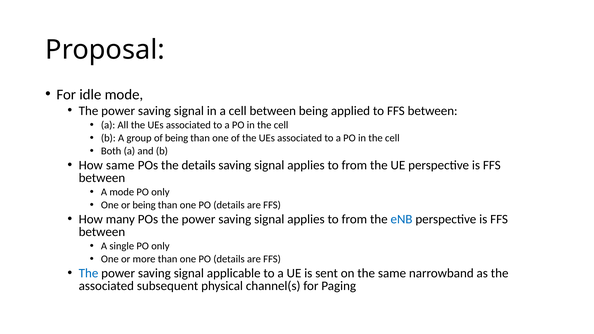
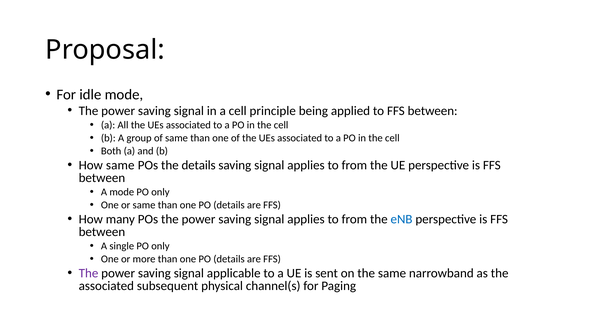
cell between: between -> principle
of being: being -> same
or being: being -> same
The at (89, 273) colour: blue -> purple
